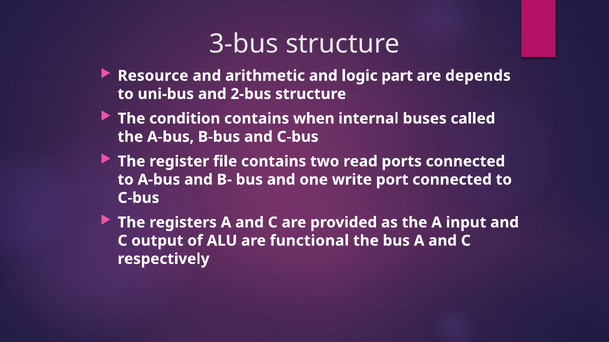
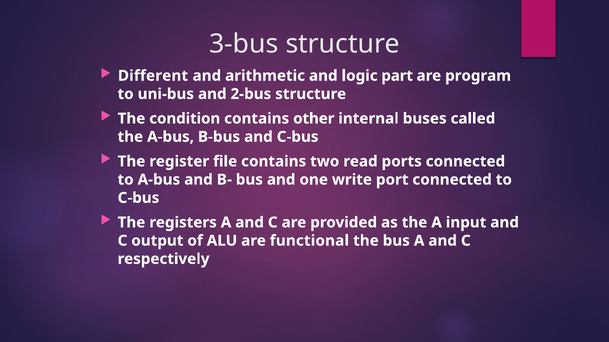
Resource: Resource -> Different
depends: depends -> program
when: when -> other
